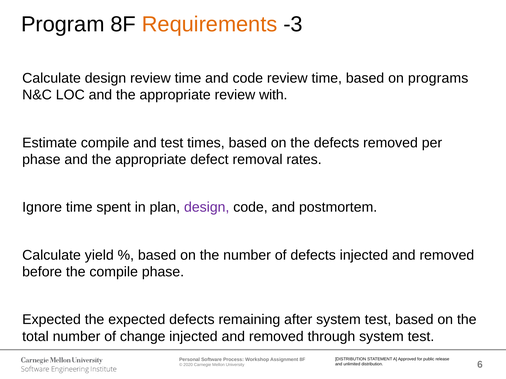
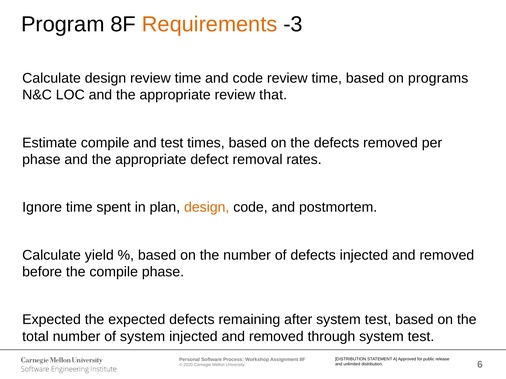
with: with -> that
design at (207, 208) colour: purple -> orange
of change: change -> system
